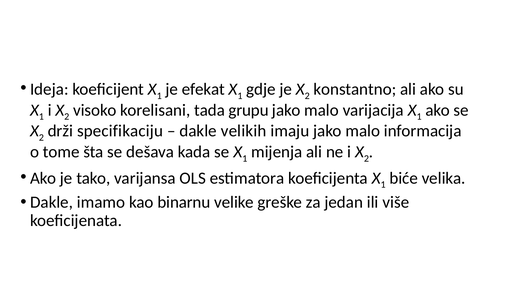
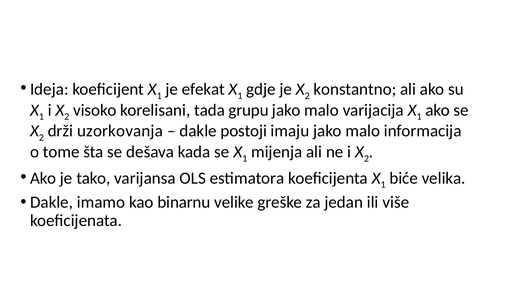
specifikaciju: specifikaciju -> uzorkovanja
velikih: velikih -> postoji
